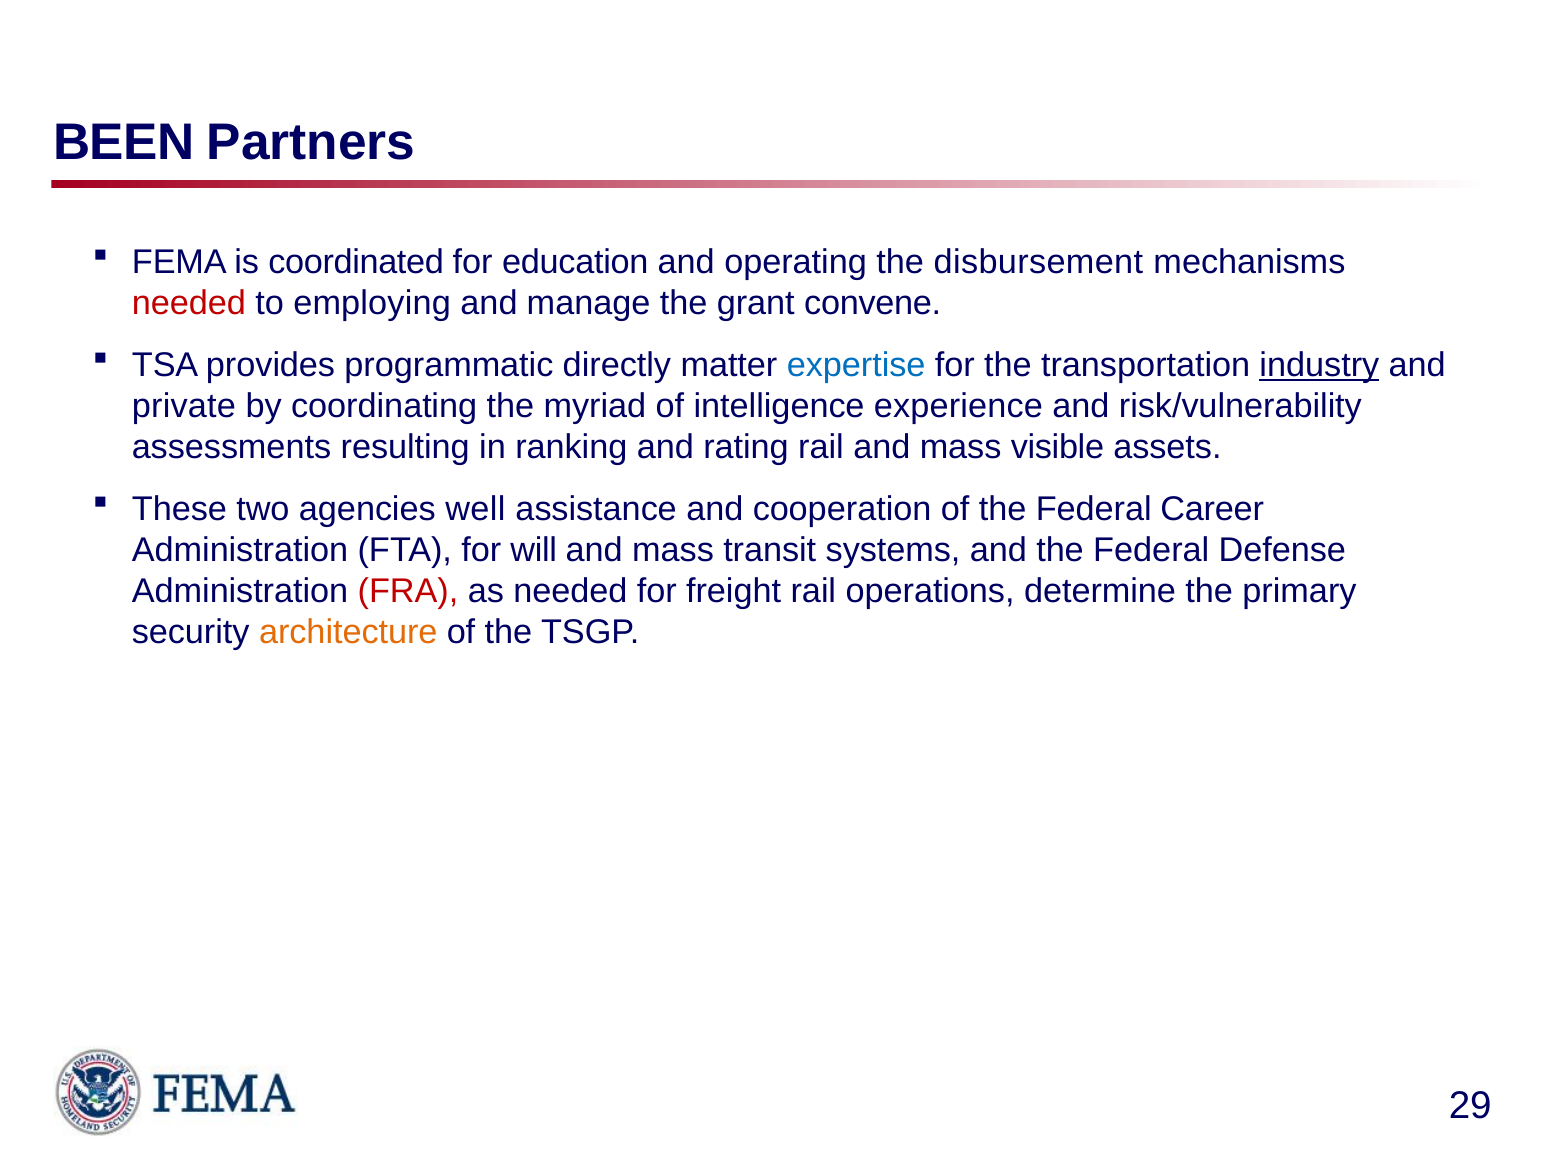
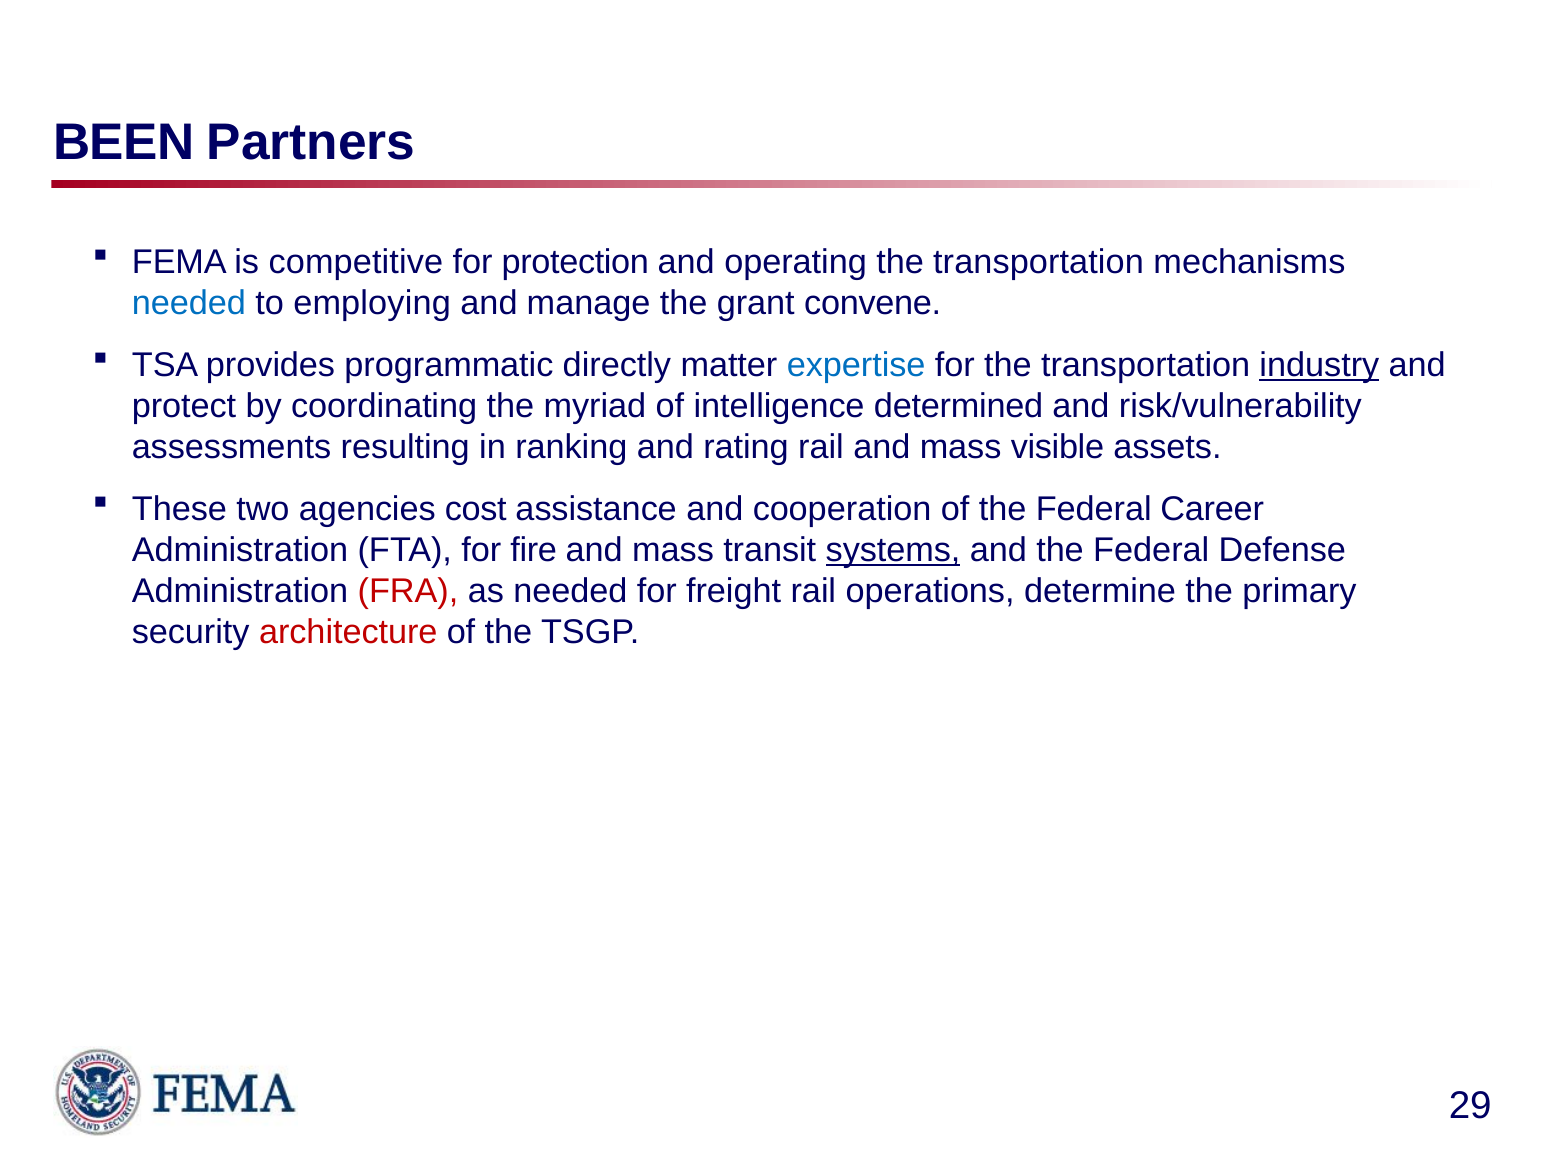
coordinated: coordinated -> competitive
education: education -> protection
operating the disbursement: disbursement -> transportation
needed at (189, 303) colour: red -> blue
private: private -> protect
experience: experience -> determined
well: well -> cost
will: will -> fire
systems underline: none -> present
architecture colour: orange -> red
